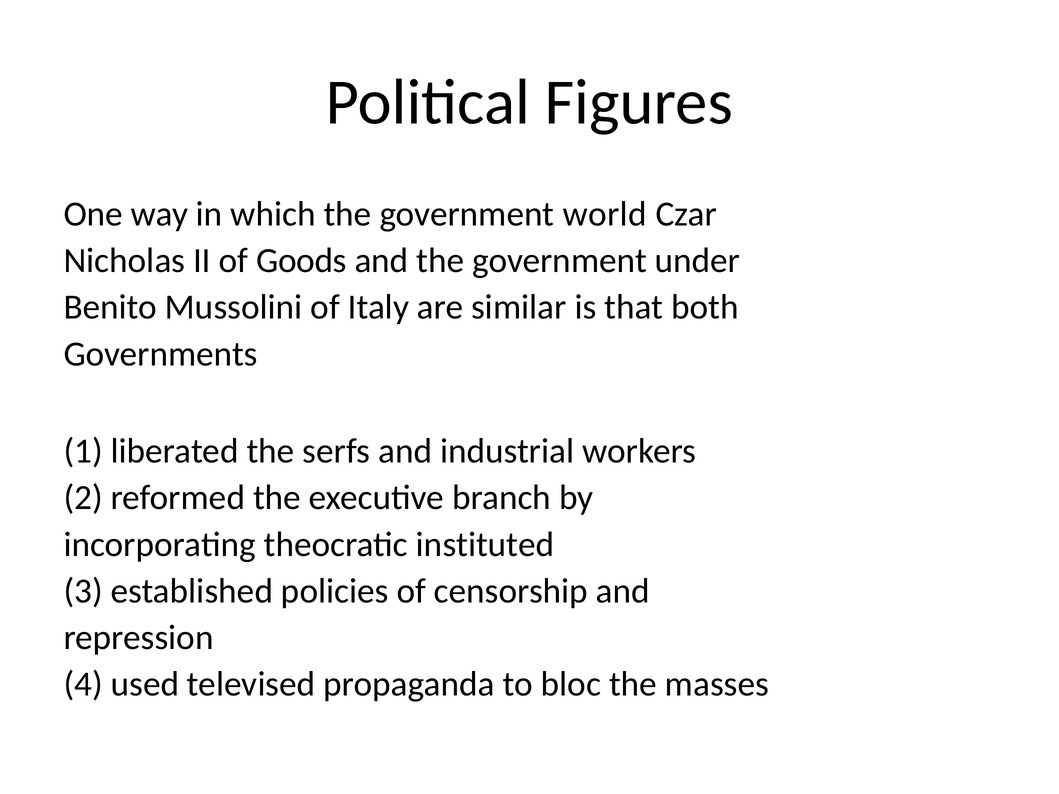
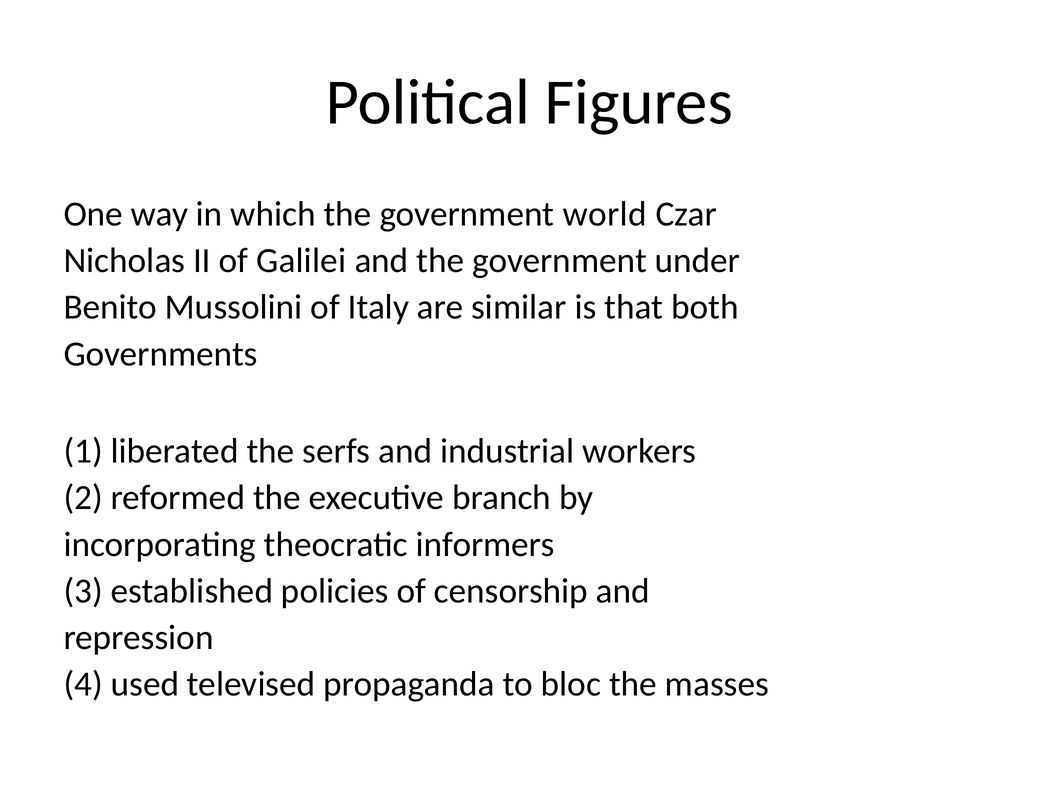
Goods: Goods -> Galilei
instituted: instituted -> informers
